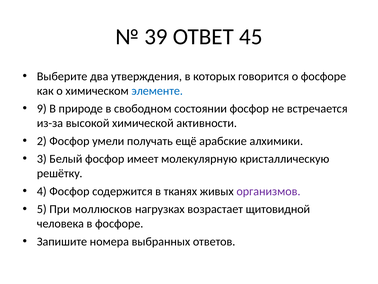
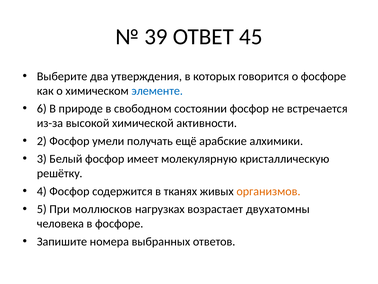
9: 9 -> 6
организмов colour: purple -> orange
щитовидной: щитовидной -> двухатомны
